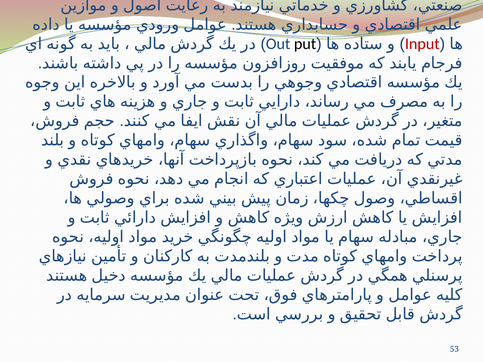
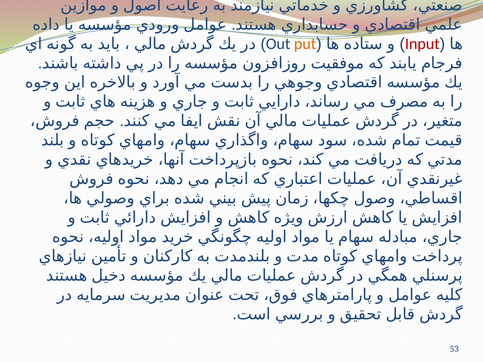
put colour: black -> orange
